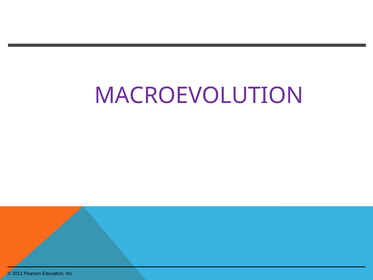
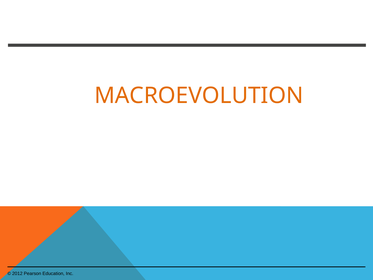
MACROEVOLUTION colour: purple -> orange
